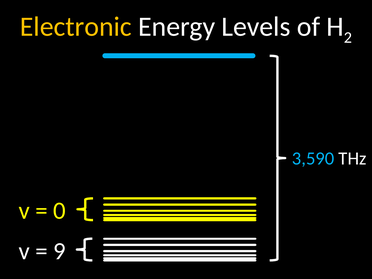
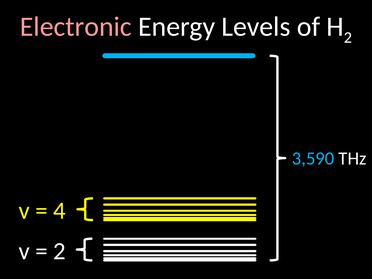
Electronic colour: yellow -> pink
0: 0 -> 4
9 at (59, 251): 9 -> 2
